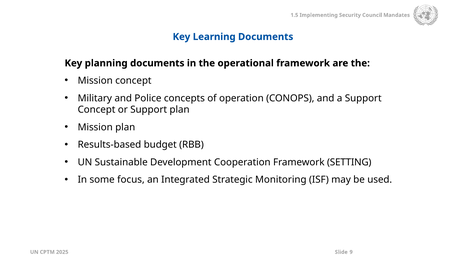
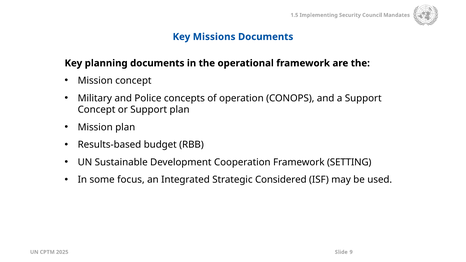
Learning: Learning -> Missions
Monitoring: Monitoring -> Considered
